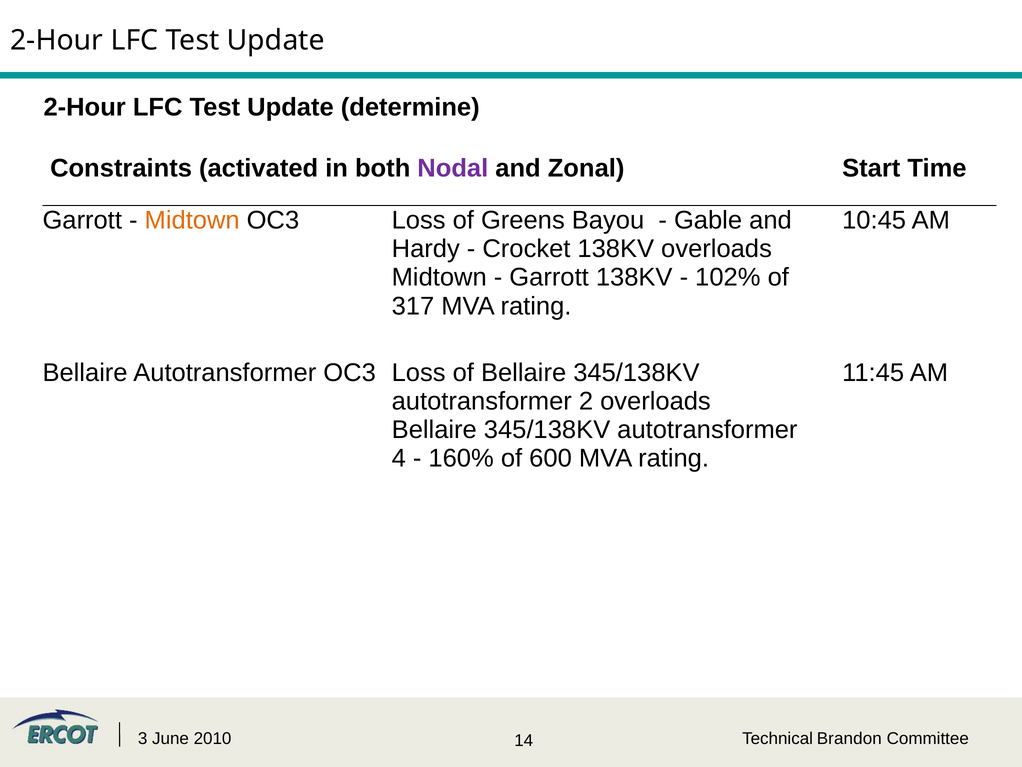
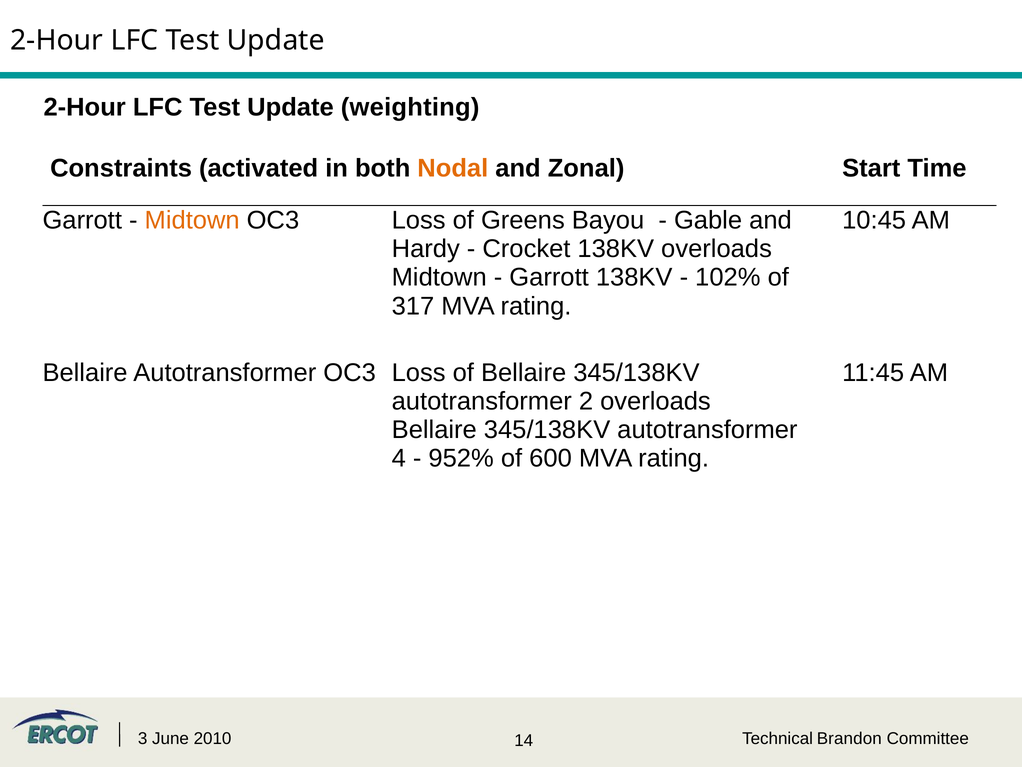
determine: determine -> weighting
Nodal colour: purple -> orange
160%: 160% -> 952%
